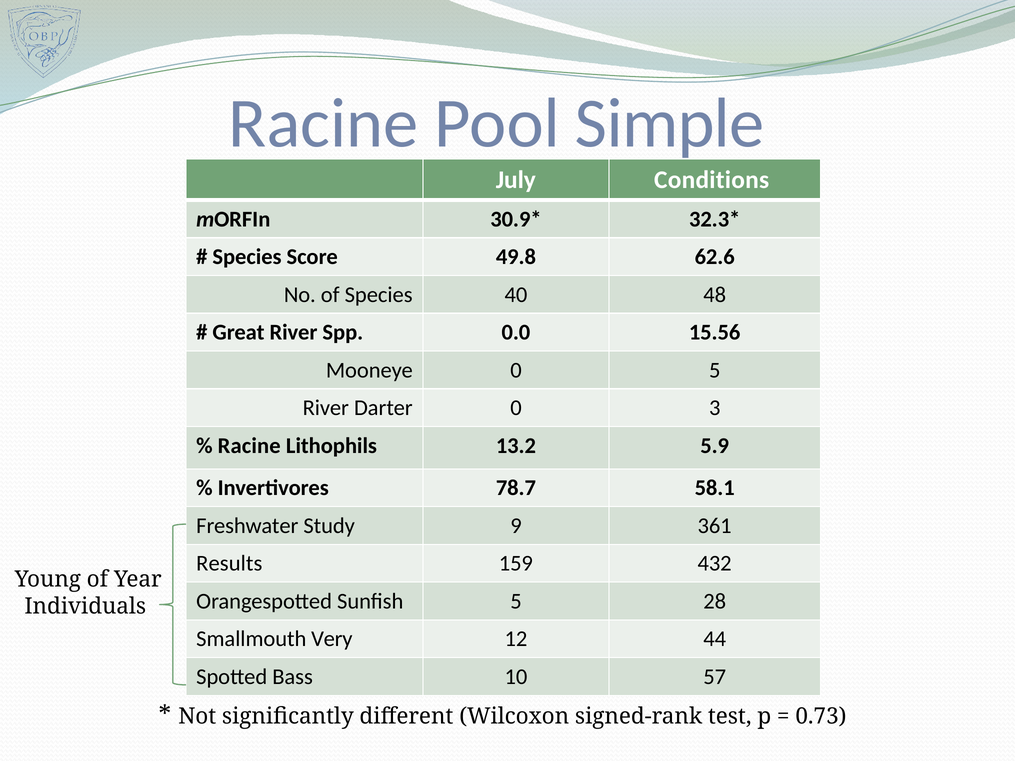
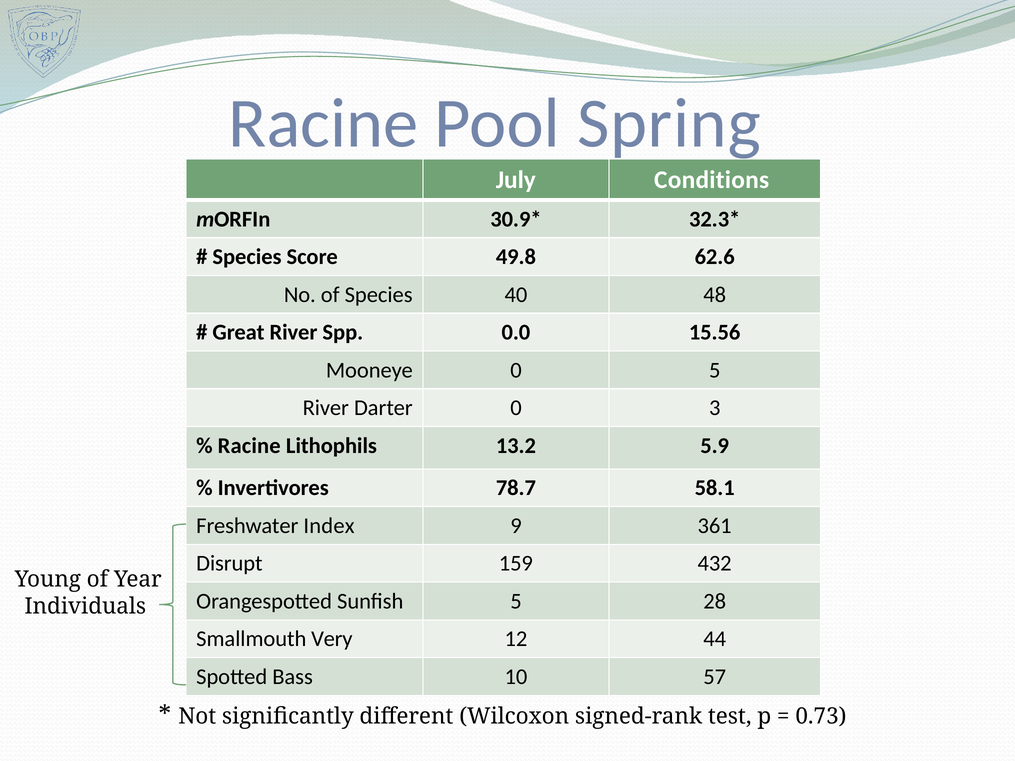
Simple: Simple -> Spring
Study: Study -> Index
Results: Results -> Disrupt
